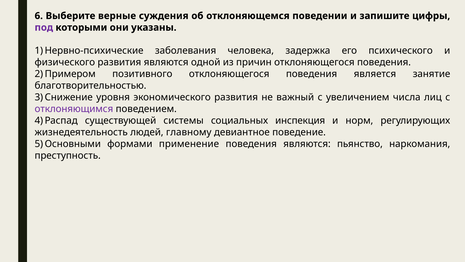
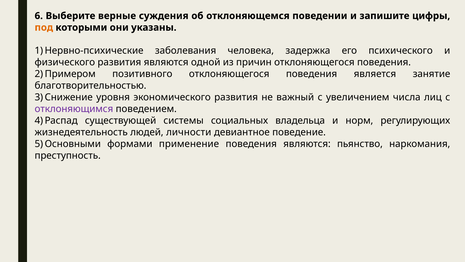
под colour: purple -> orange
инспекция: инспекция -> владельца
главному: главному -> личности
